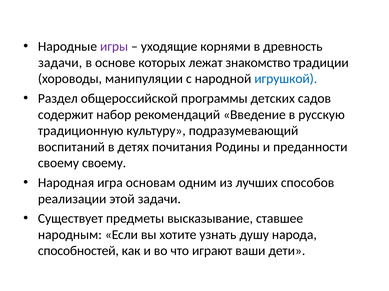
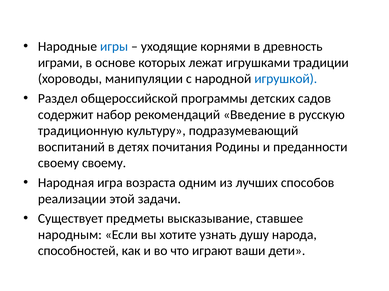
игры colour: purple -> blue
задачи at (60, 63): задачи -> играми
знакомство: знакомство -> игрушками
основам: основам -> возраста
